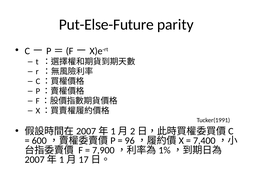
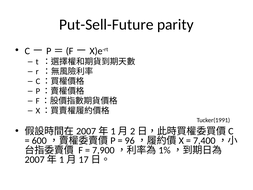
Put-Else-Future: Put-Else-Future -> Put-Sell-Future
